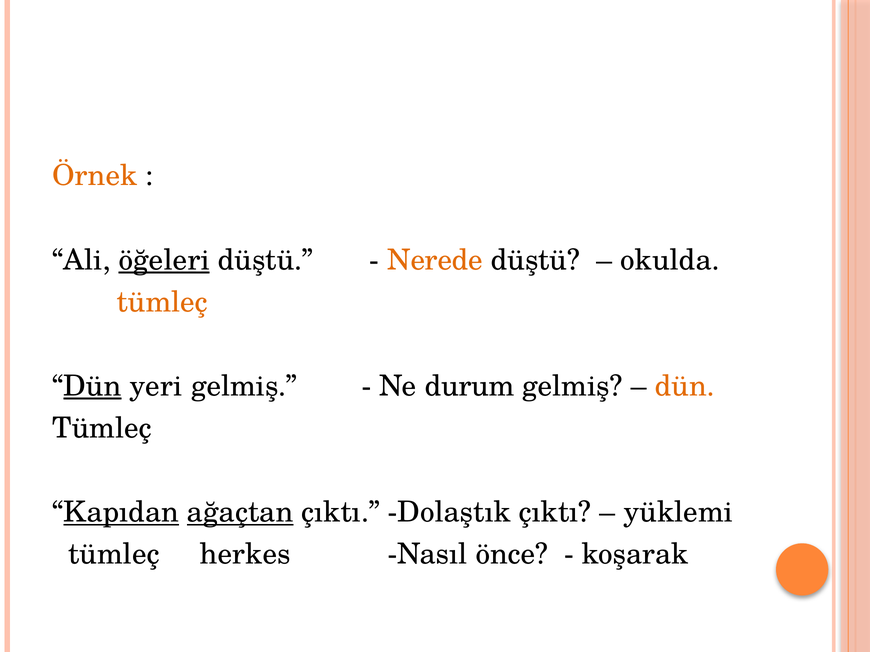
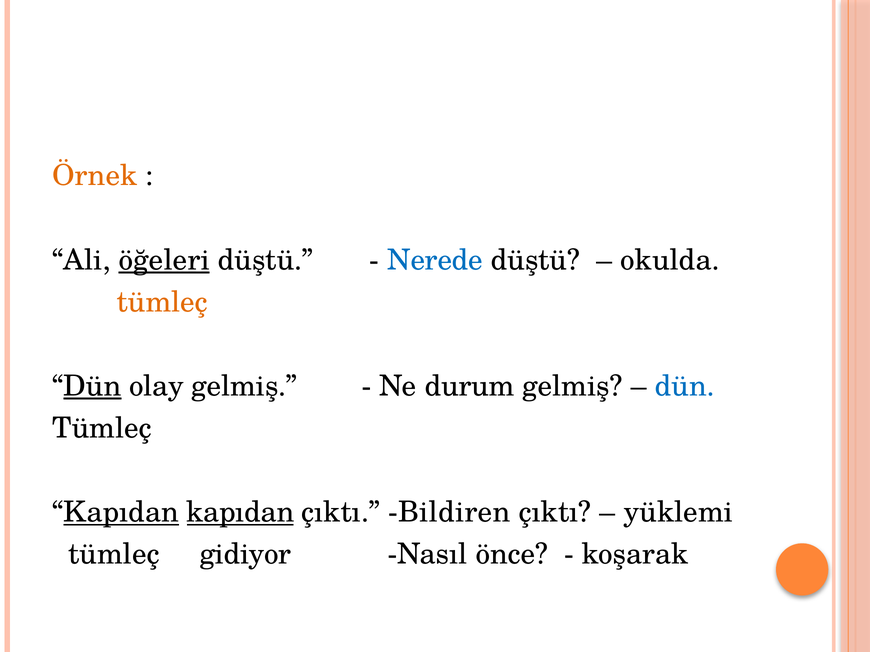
Nerede colour: orange -> blue
yeri: yeri -> olay
dün at (685, 386) colour: orange -> blue
Kapıdan ağaçtan: ağaçtan -> kapıdan
Dolaştık: Dolaştık -> Bildiren
herkes: herkes -> gidiyor
